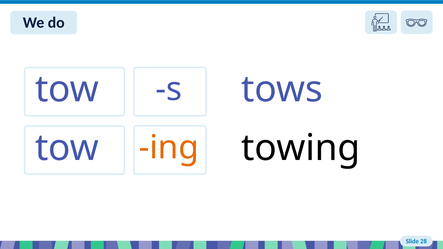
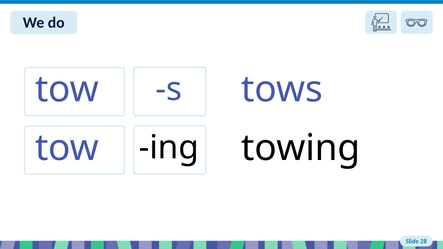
ing colour: orange -> black
